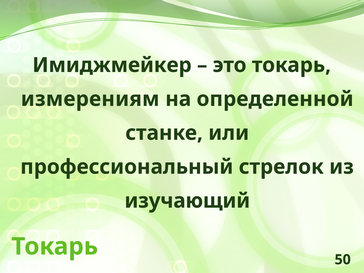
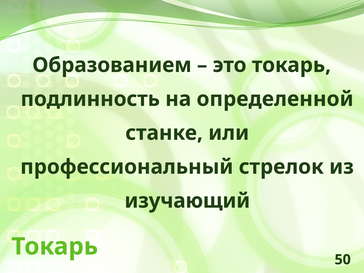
Имиджмейкер: Имиджмейкер -> Образованием
измерениям: измерениям -> подлинность
